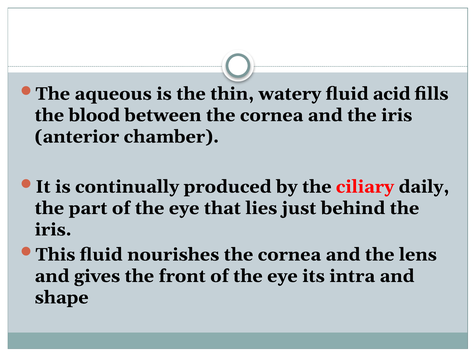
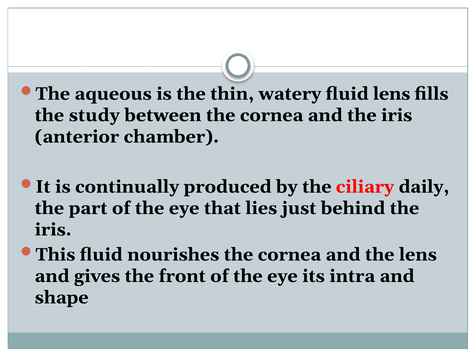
fluid acid: acid -> lens
blood: blood -> study
